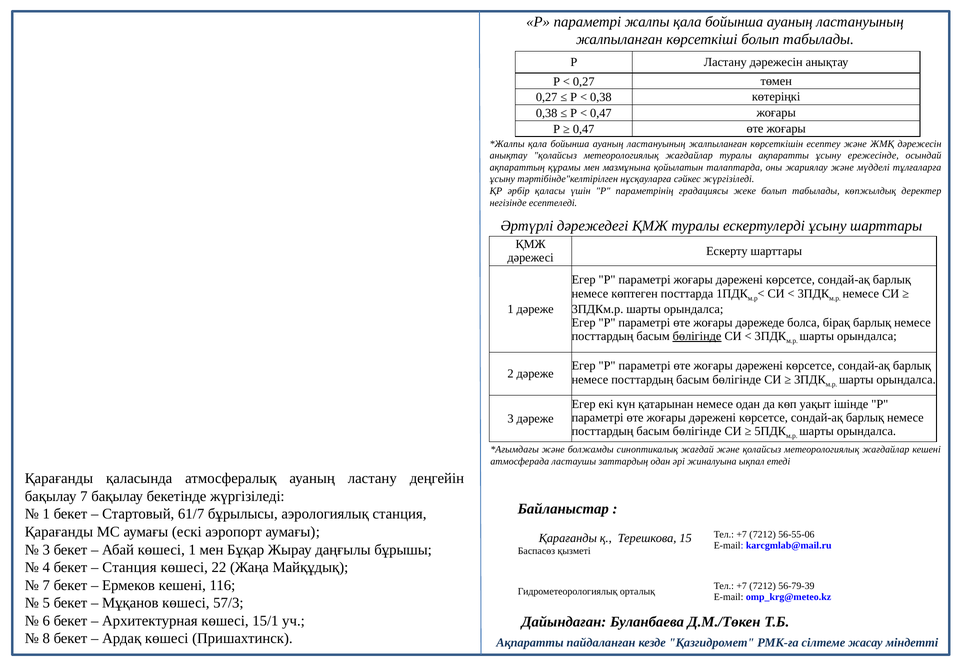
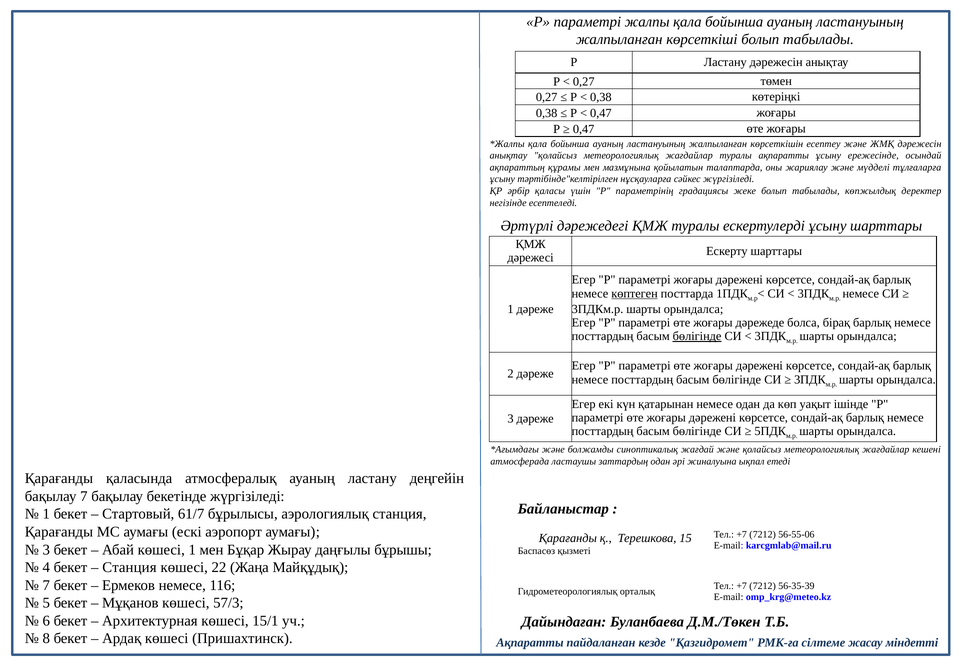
көптеген underline: none -> present
Ермеков кешені: кешені -> немесе
56-79-39: 56-79-39 -> 56-35-39
